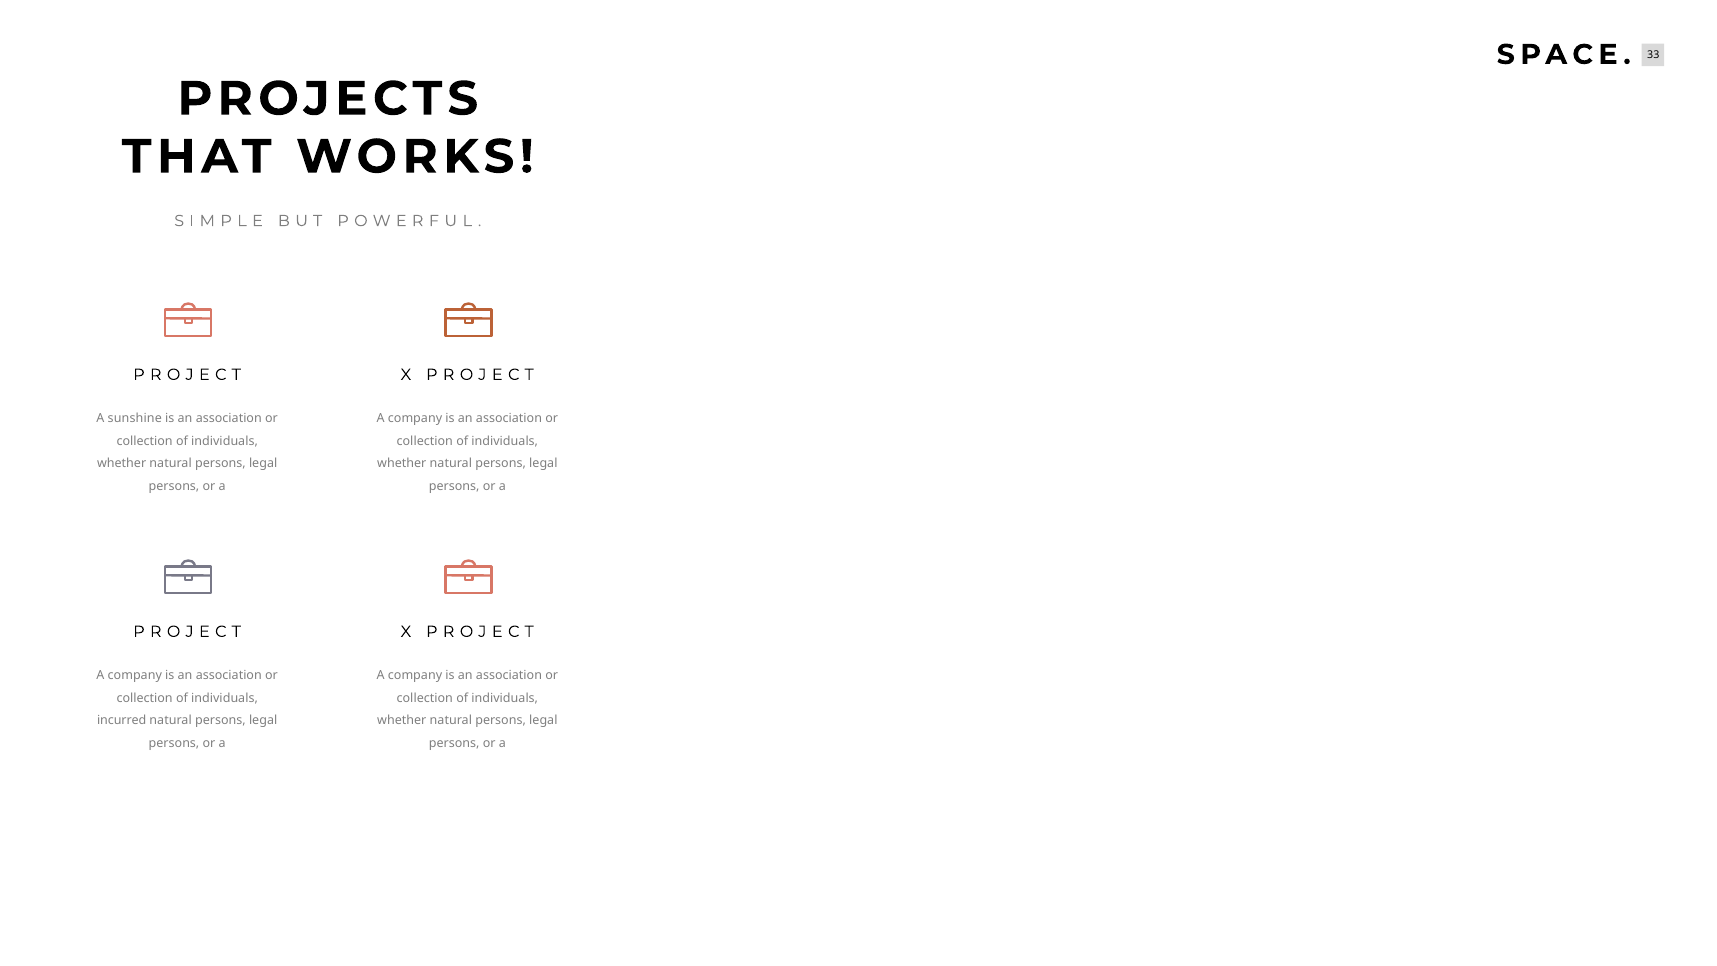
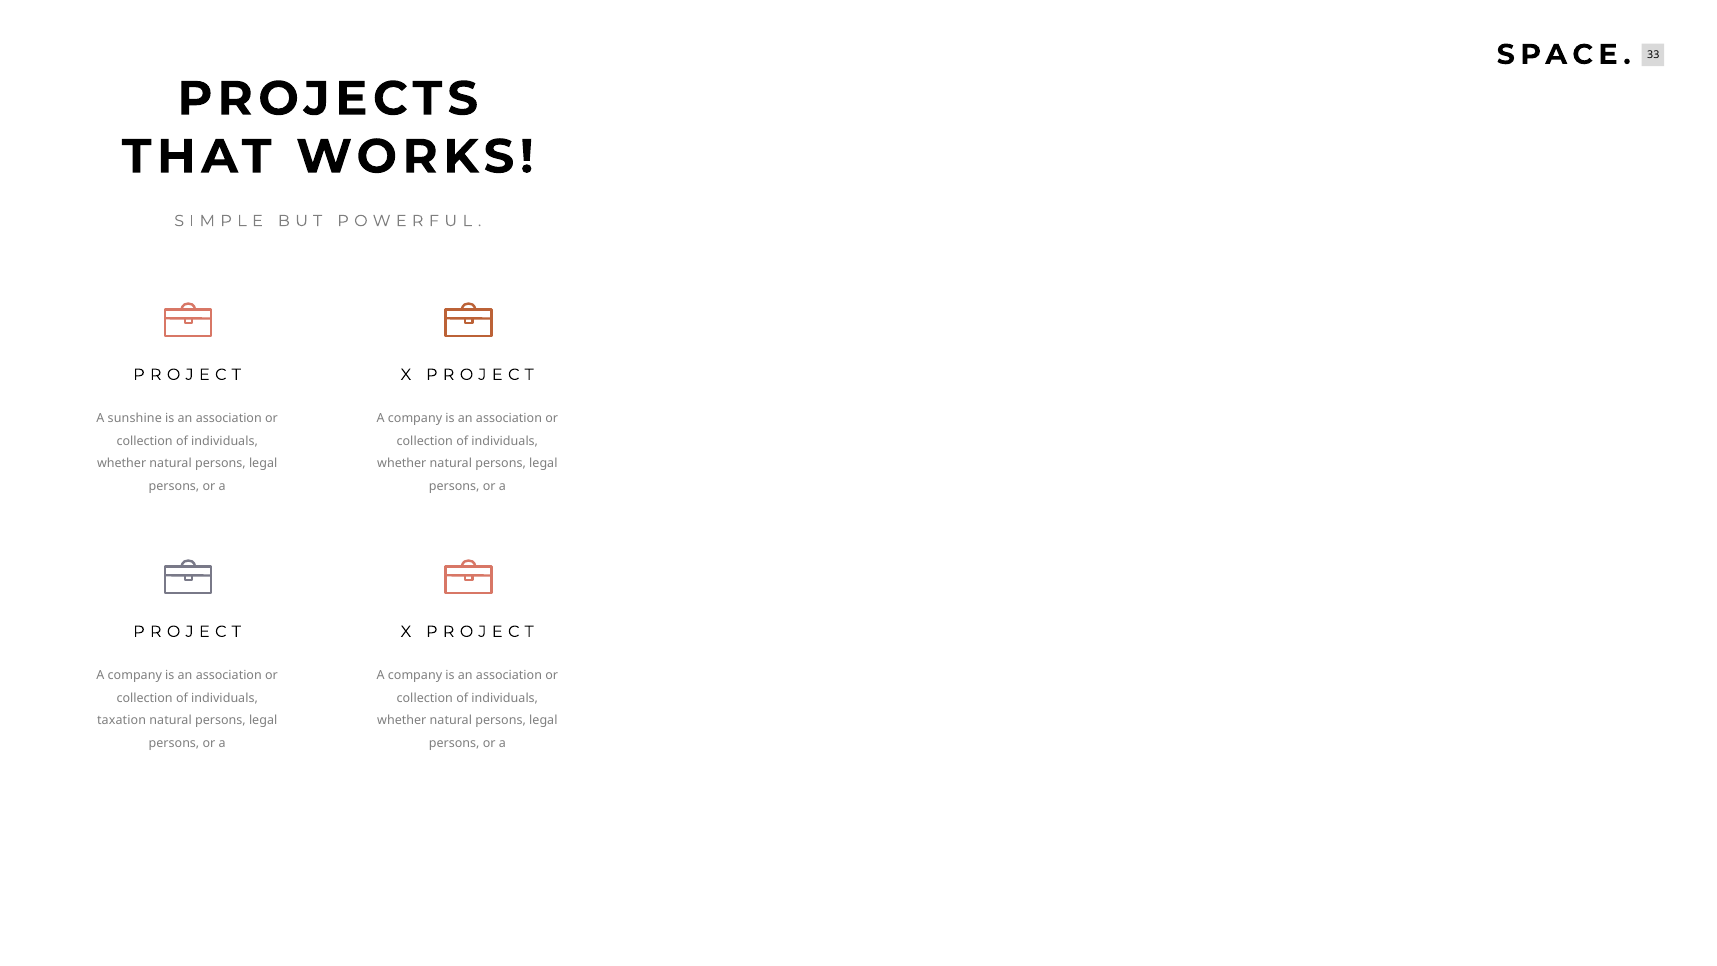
incurred: incurred -> taxation
